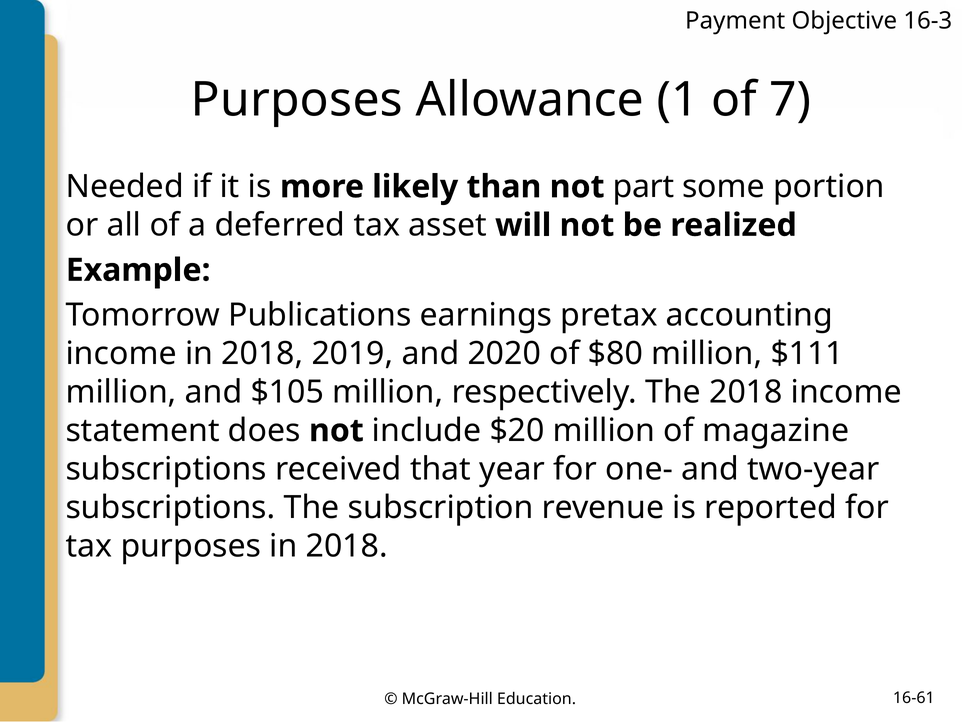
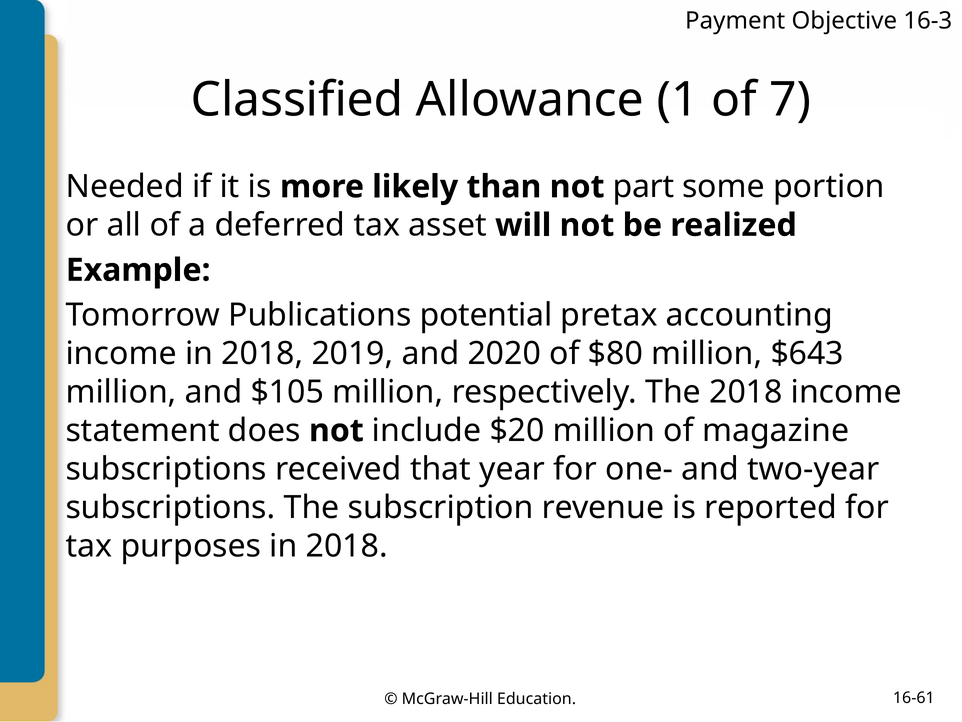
Purposes at (297, 100): Purposes -> Classified
earnings: earnings -> potential
$111: $111 -> $643
